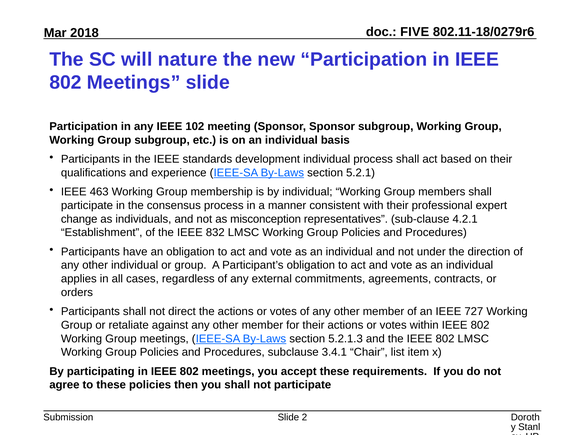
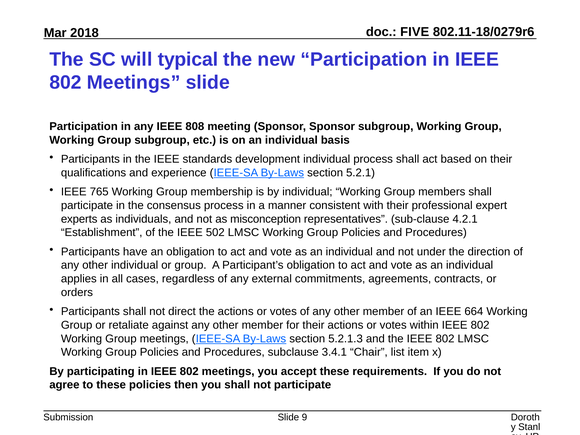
nature: nature -> typical
102: 102 -> 808
463: 463 -> 765
change: change -> experts
832: 832 -> 502
727: 727 -> 664
2: 2 -> 9
